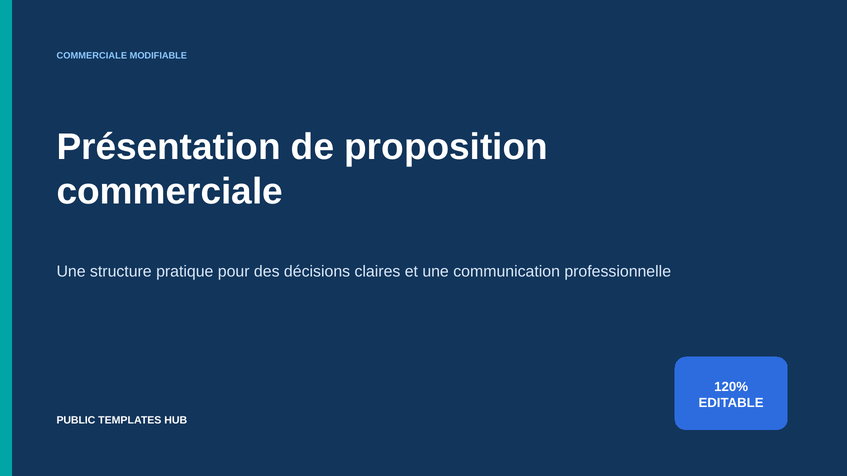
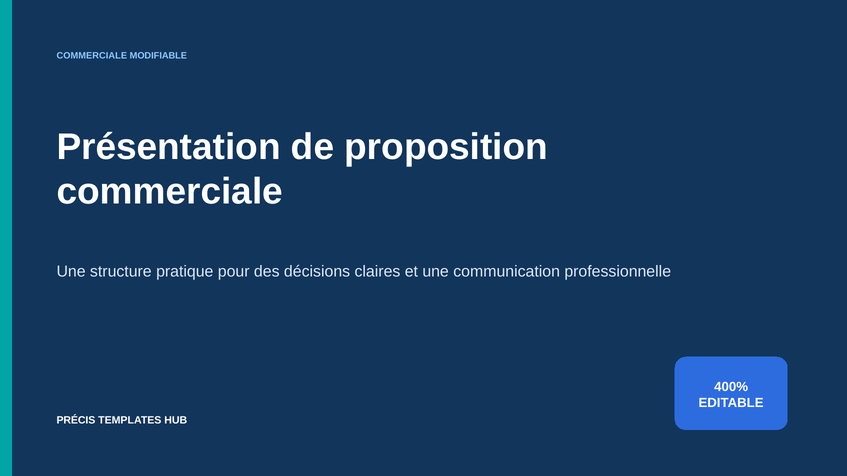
120%: 120% -> 400%
PUBLIC: PUBLIC -> PRÉCIS
